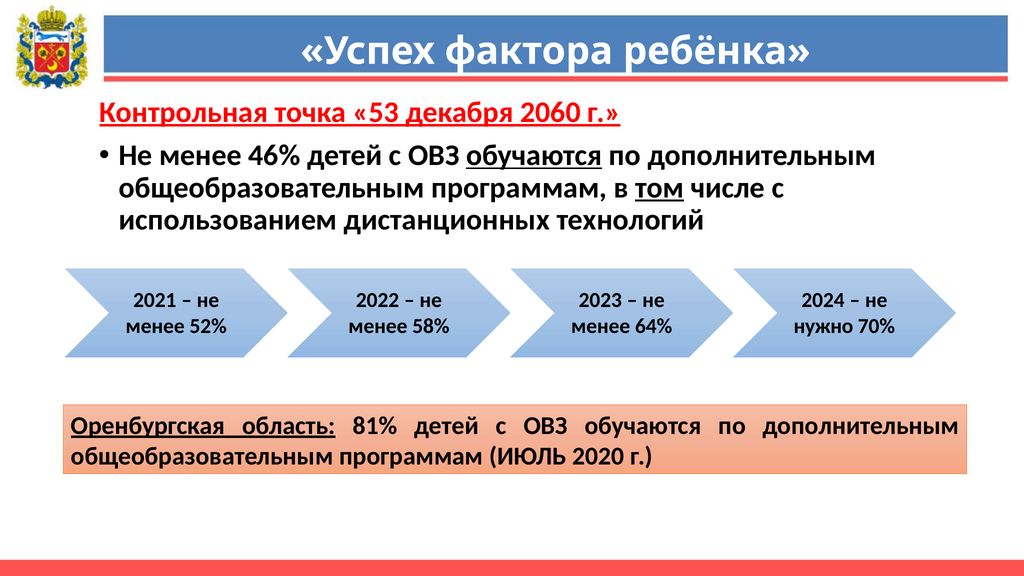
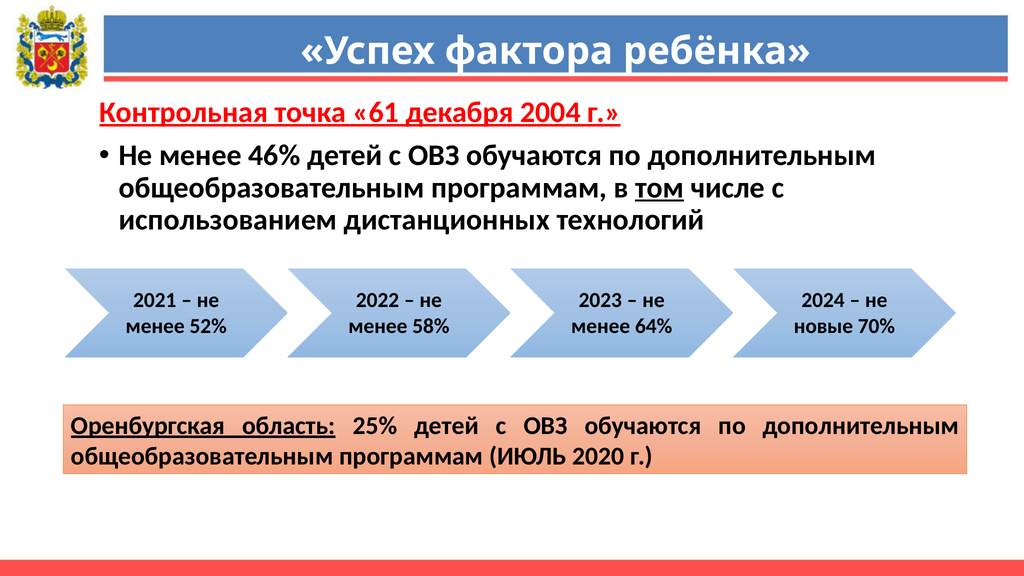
53: 53 -> 61
2060: 2060 -> 2004
обучаются at (534, 155) underline: present -> none
нужно: нужно -> новые
81%: 81% -> 25%
